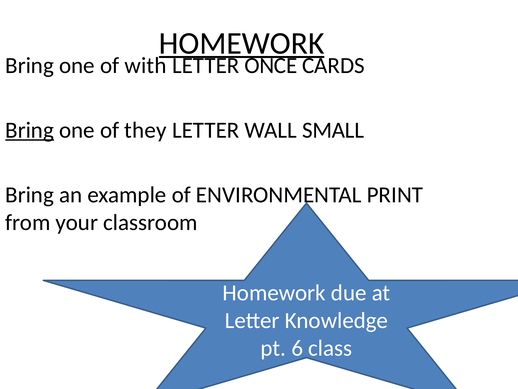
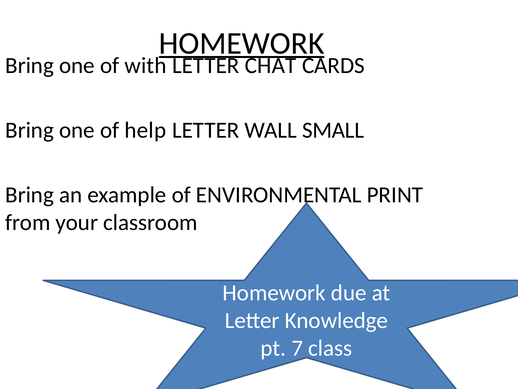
ONCE: ONCE -> CHAT
Bring at (30, 130) underline: present -> none
they: they -> help
6: 6 -> 7
